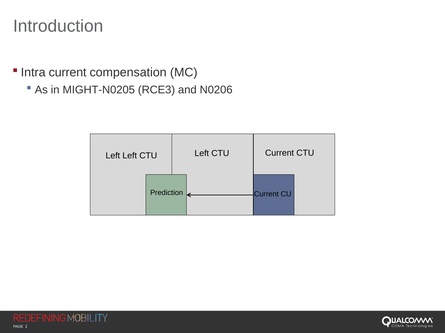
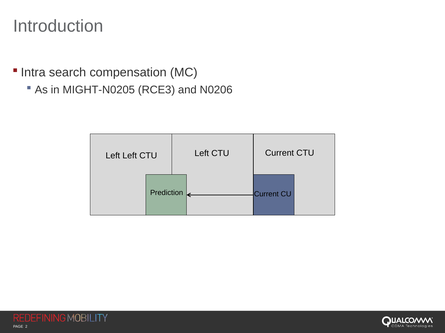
current at (68, 73): current -> search
